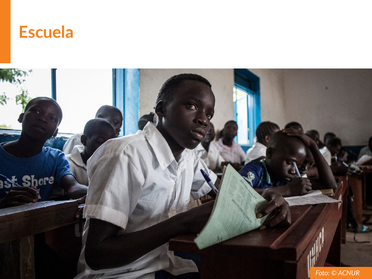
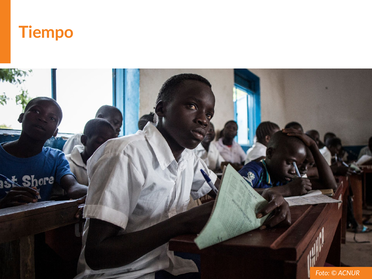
Escuela: Escuela -> Tiempo
